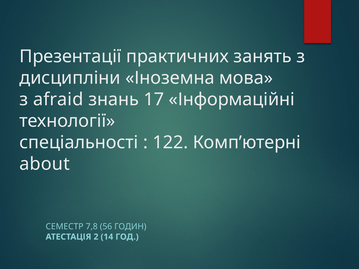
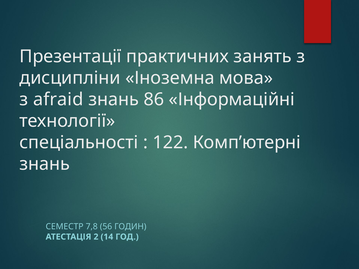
17: 17 -> 86
about at (45, 164): about -> знань
